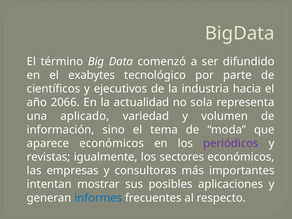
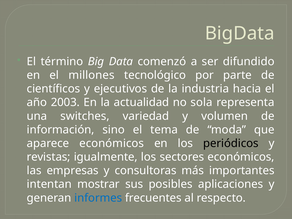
exabytes: exabytes -> millones
2066: 2066 -> 2003
aplicado: aplicado -> switches
periódicos colour: purple -> black
